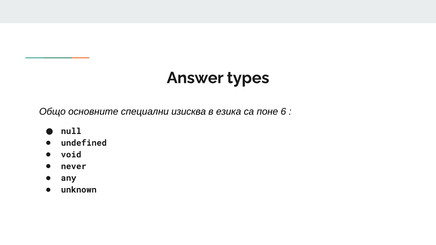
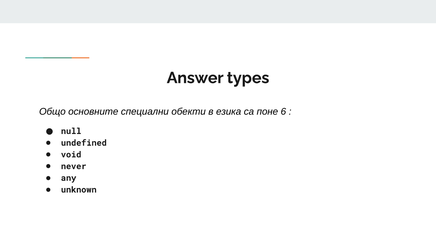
изисква: изисква -> обекти
